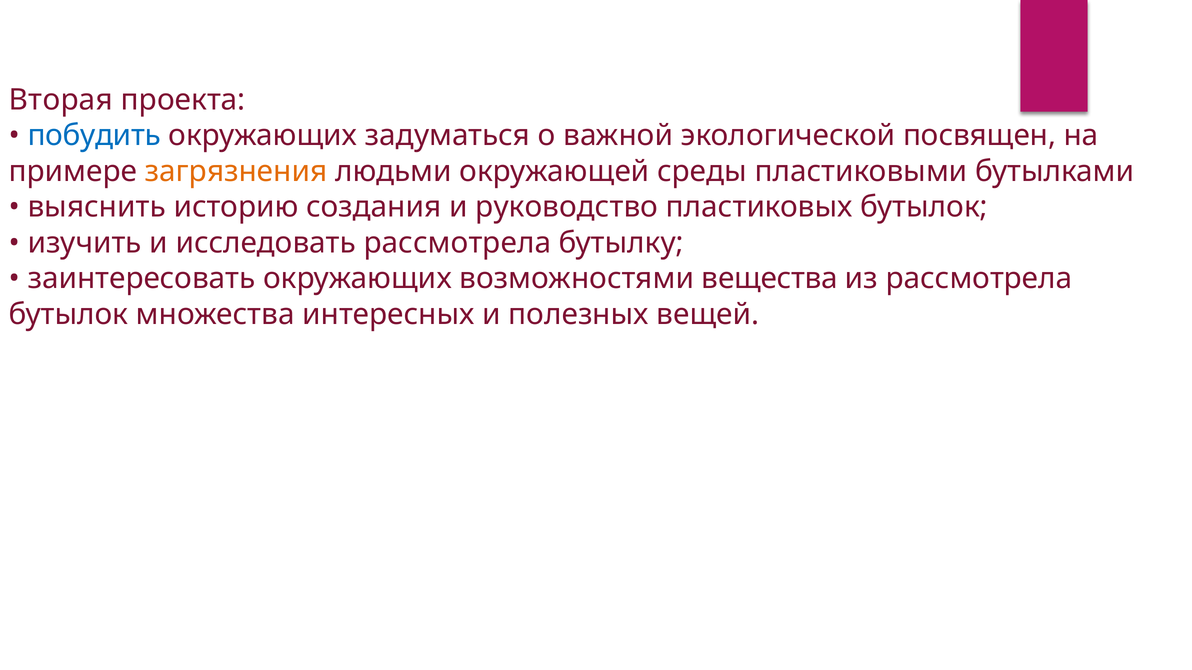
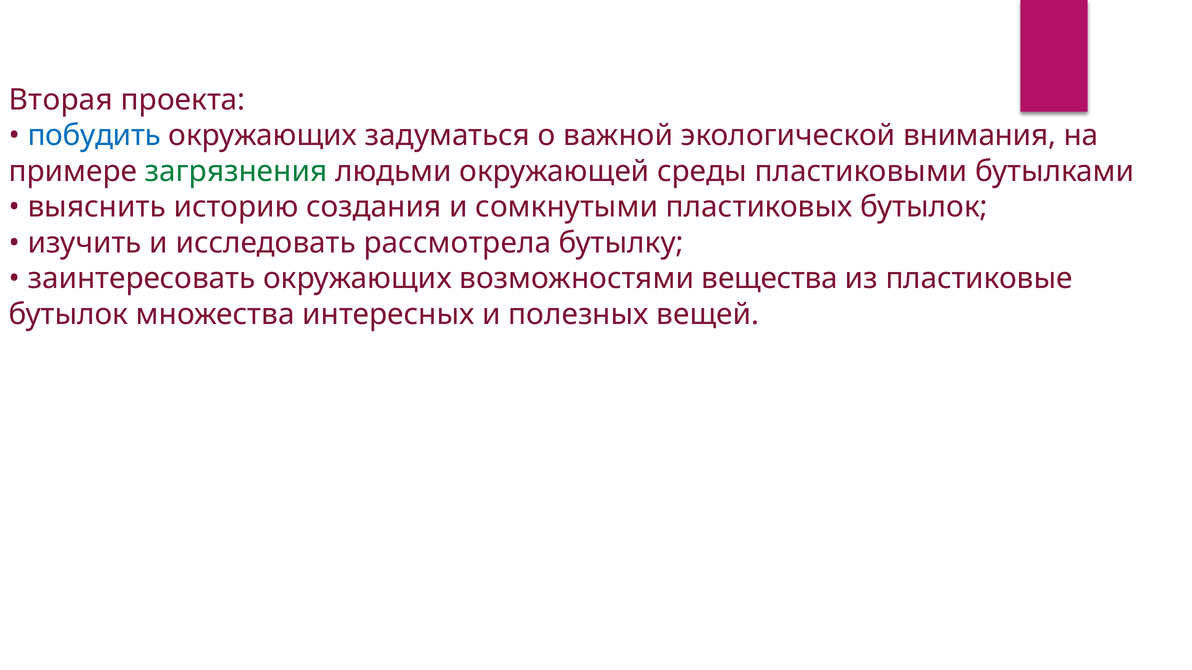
посвящен: посвящен -> внимания
загрязнения colour: orange -> green
руководство: руководство -> сомкнутыми
из рассмотрела: рассмотрела -> пластиковые
